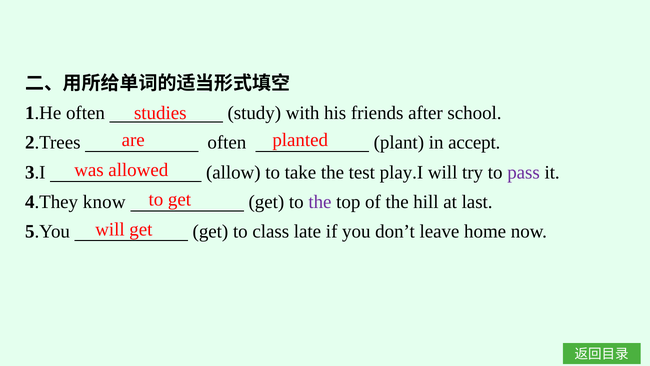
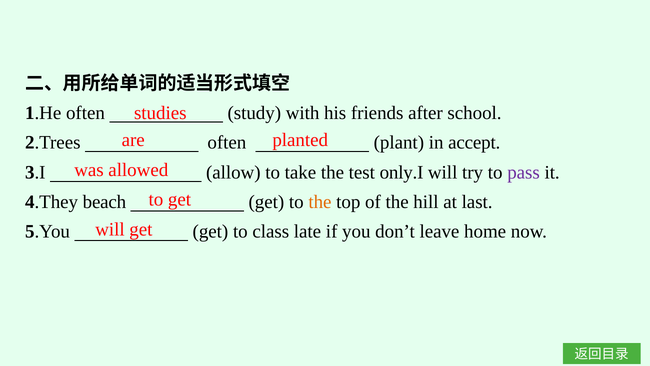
play.I: play.I -> only.I
know: know -> beach
the at (320, 202) colour: purple -> orange
